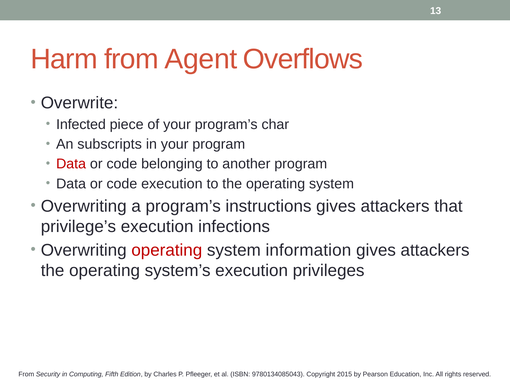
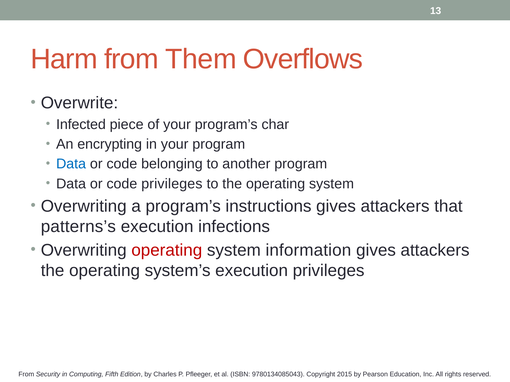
Agent: Agent -> Them
subscripts: subscripts -> encrypting
Data at (71, 164) colour: red -> blue
code execution: execution -> privileges
privilege’s: privilege’s -> patterns’s
